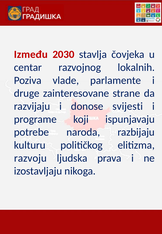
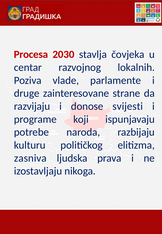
Između: Između -> Procesa
razvoju: razvoju -> zasniva
